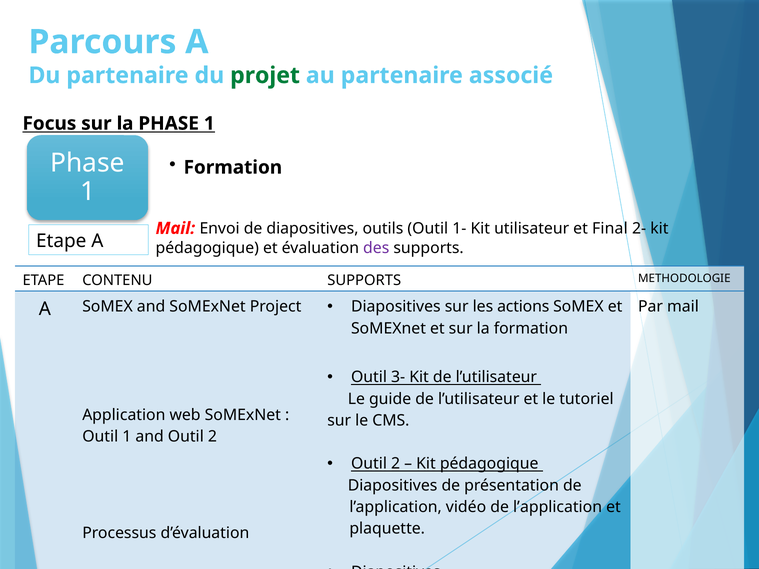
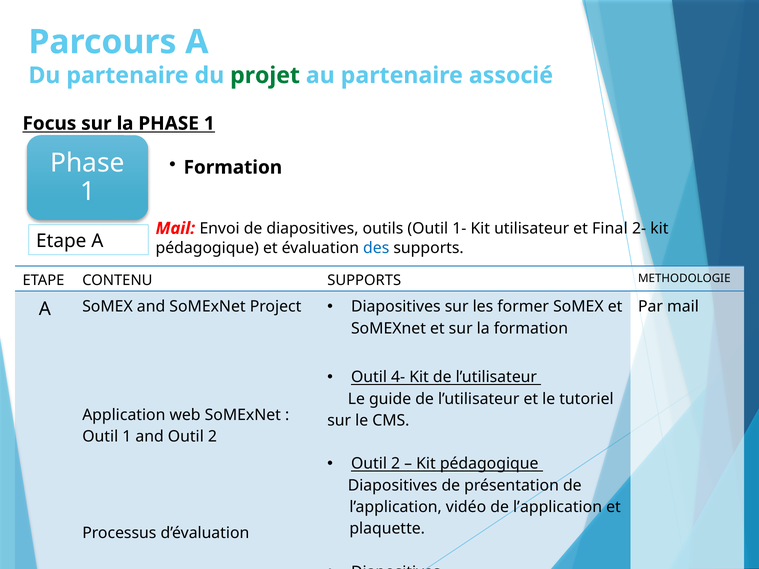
des at (376, 248) colour: purple -> blue
actions: actions -> former
3-: 3- -> 4-
